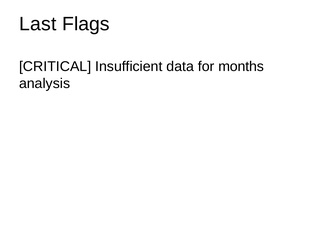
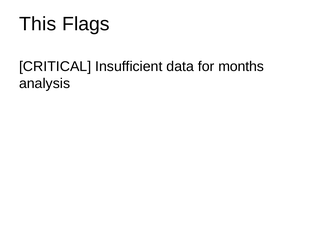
Last: Last -> This
